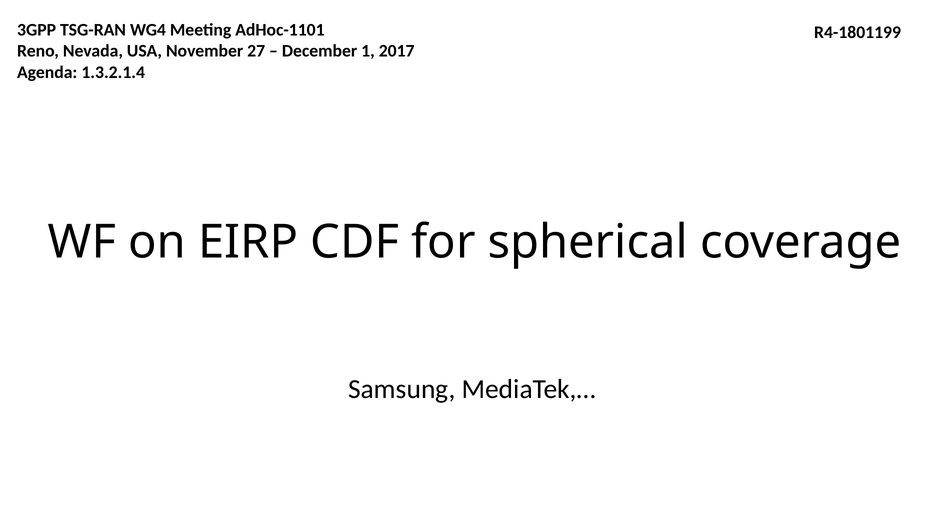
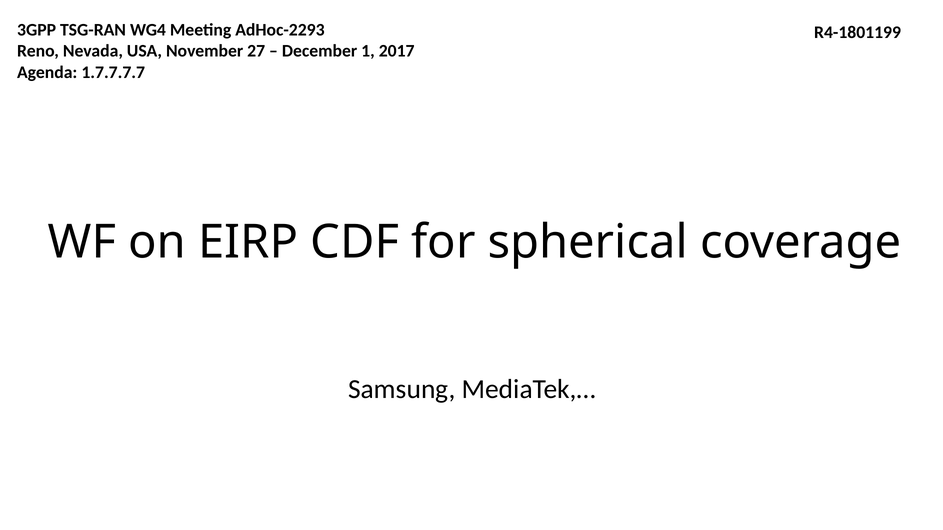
AdHoc-1101: AdHoc-1101 -> AdHoc-2293
1.3.2.1.4: 1.3.2.1.4 -> 1.7.7.7.7
